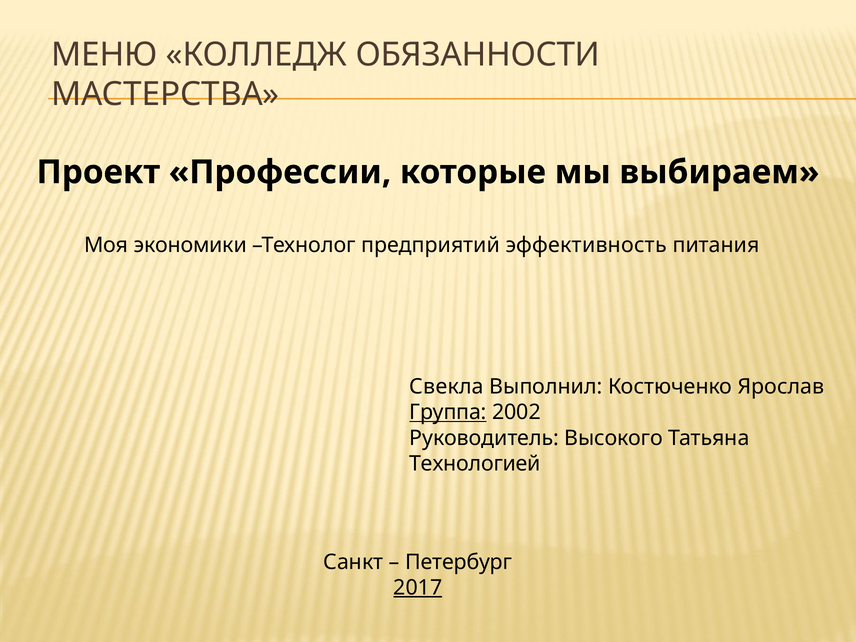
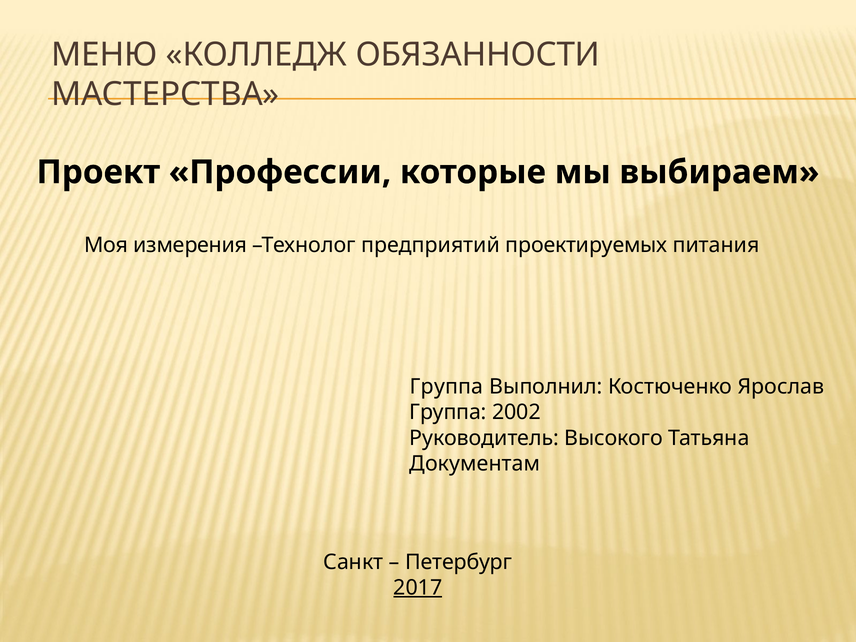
экономики: экономики -> измерения
эффективность: эффективность -> проектируемых
Свекла at (447, 387): Свекла -> Группа
Группа at (448, 412) underline: present -> none
Технологией: Технологией -> Документам
